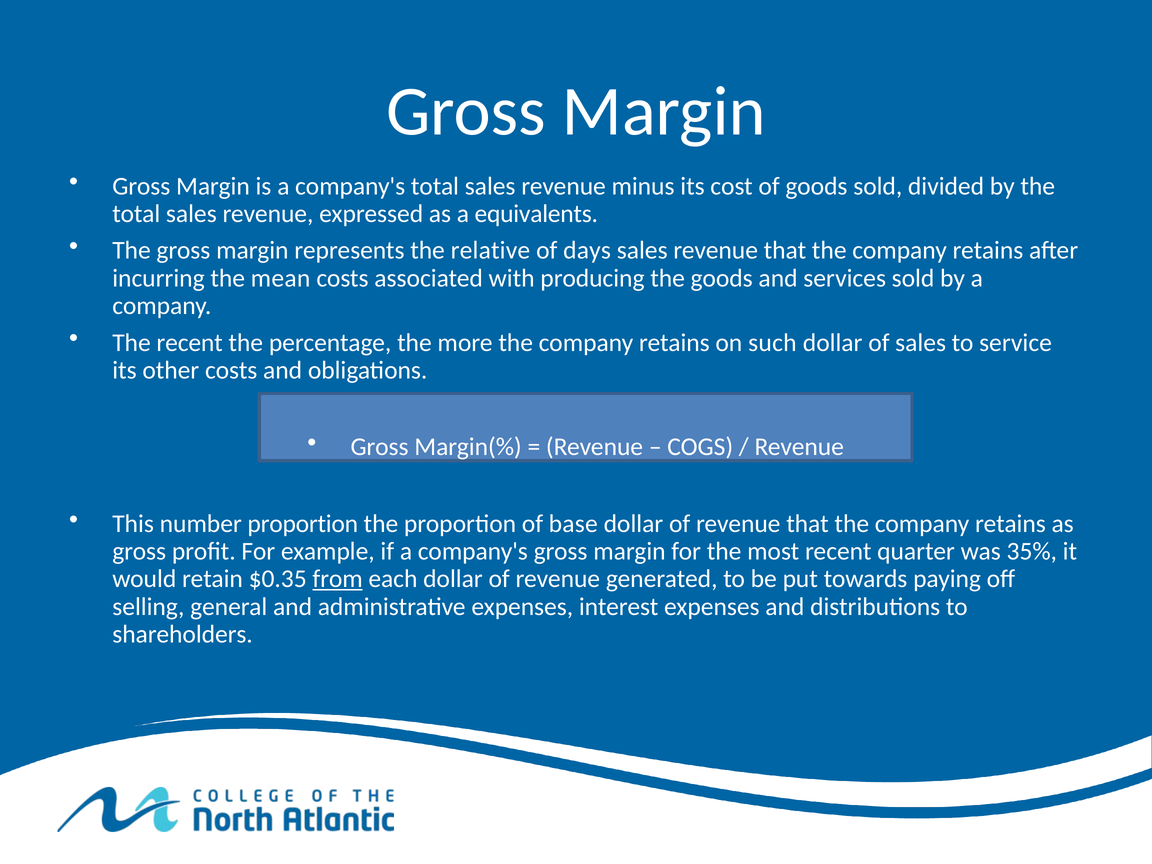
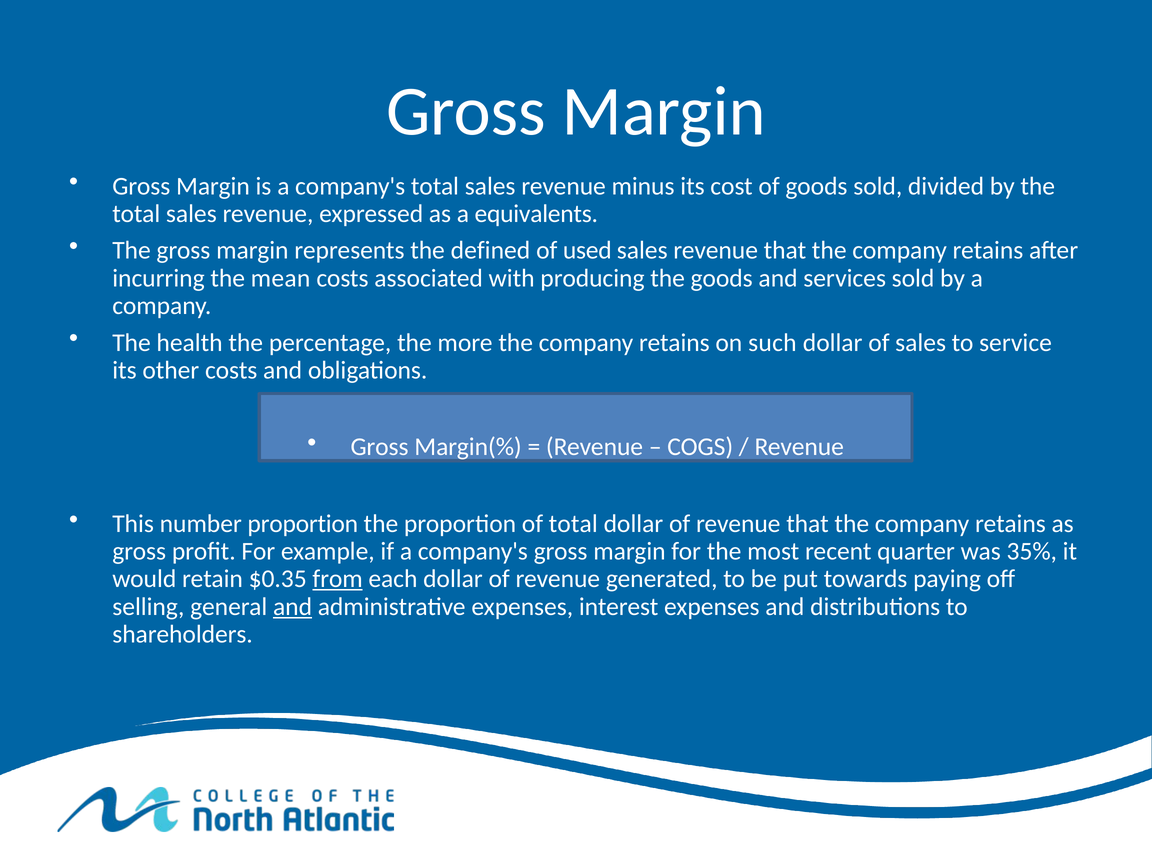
relative: relative -> defined
days: days -> used
The recent: recent -> health
of base: base -> total
and at (293, 607) underline: none -> present
